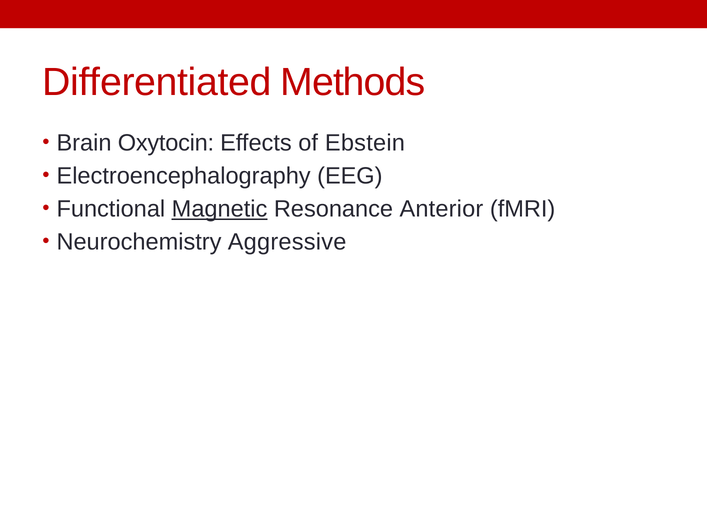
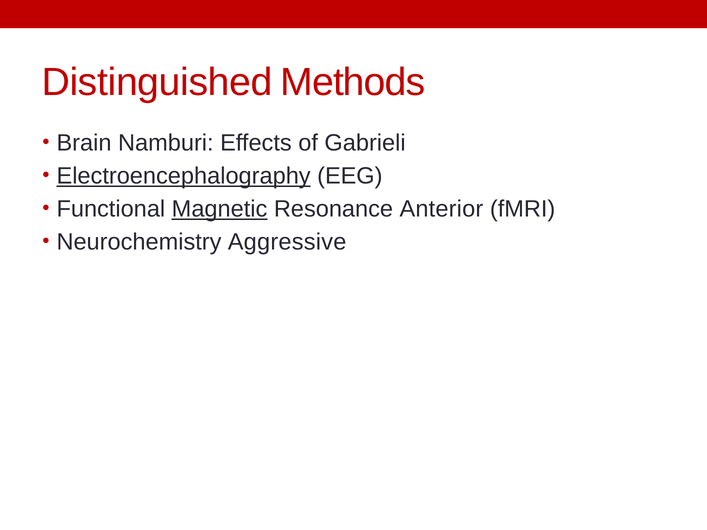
Differentiated: Differentiated -> Distinguished
Oxytocin: Oxytocin -> Namburi
Ebstein: Ebstein -> Gabrieli
Electroencephalography underline: none -> present
